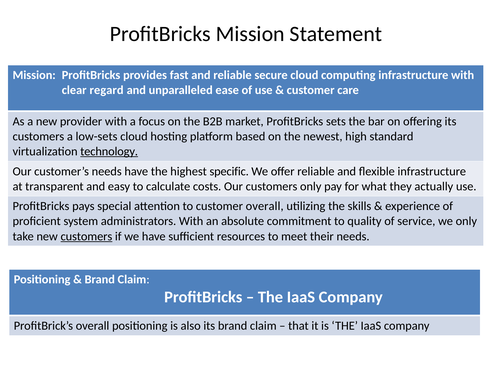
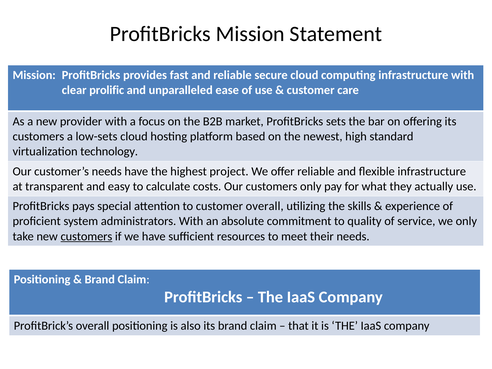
regard: regard -> prolific
technology underline: present -> none
specific: specific -> project
